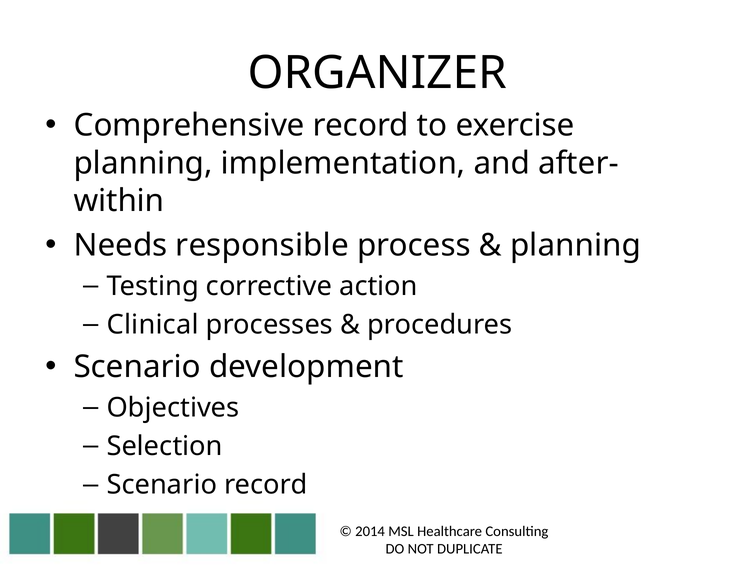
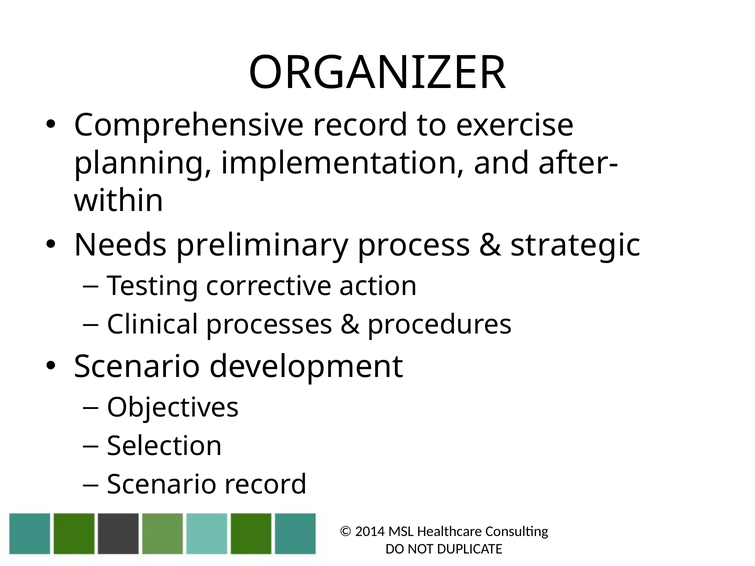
responsible: responsible -> preliminary
planning at (576, 246): planning -> strategic
